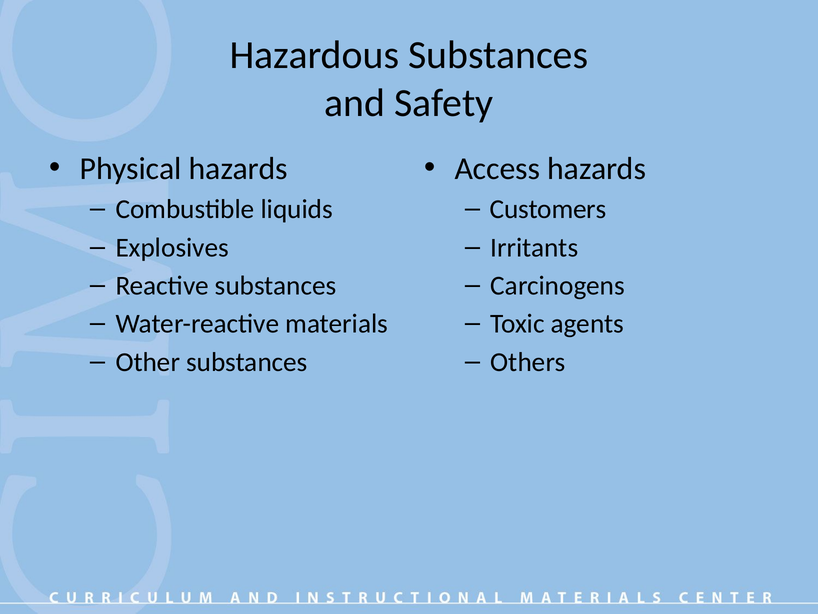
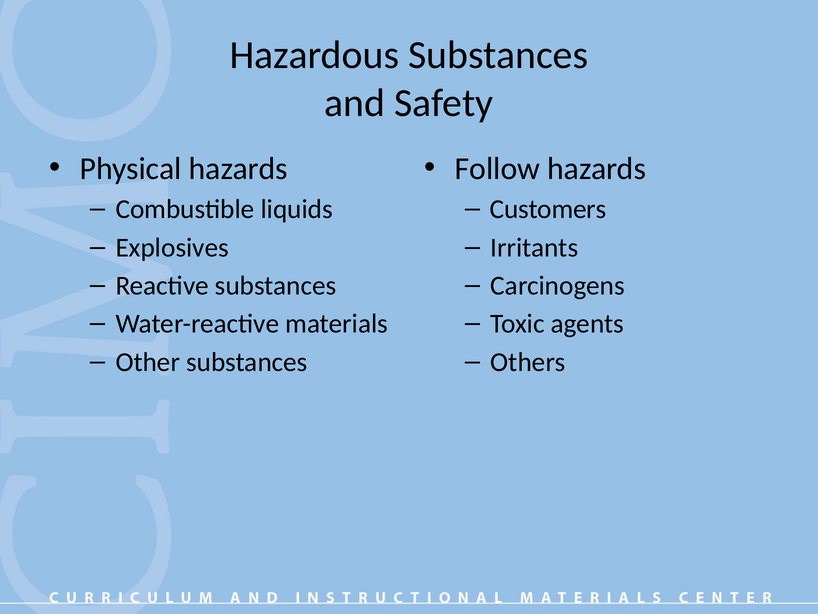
Access: Access -> Follow
